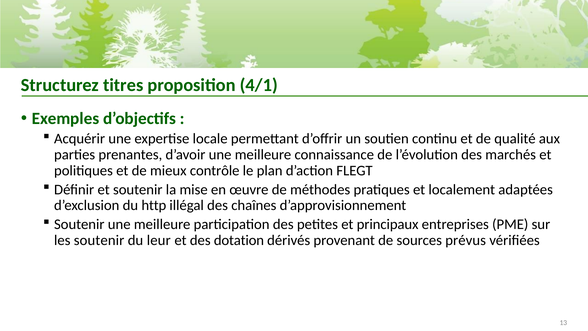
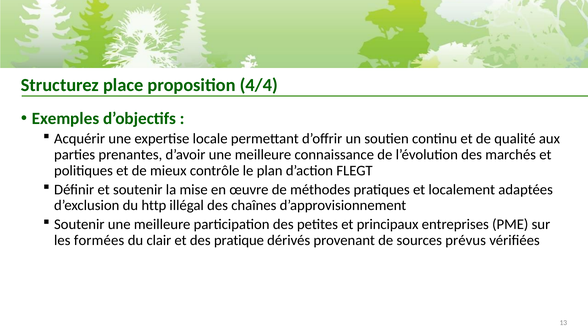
titres: titres -> place
4/1: 4/1 -> 4/4
les soutenir: soutenir -> formées
leur: leur -> clair
dotation: dotation -> pratique
